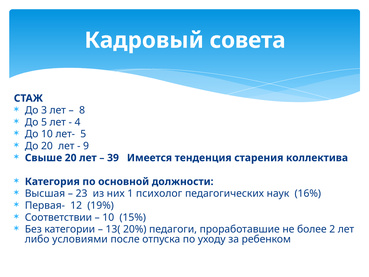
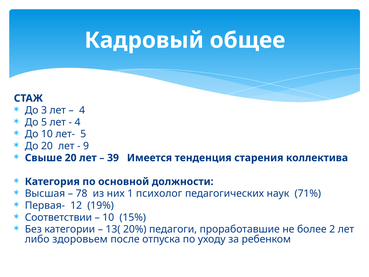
совета: совета -> общее
8 at (82, 110): 8 -> 4
23: 23 -> 78
16%: 16% -> 71%
условиями: условиями -> здоровьем
